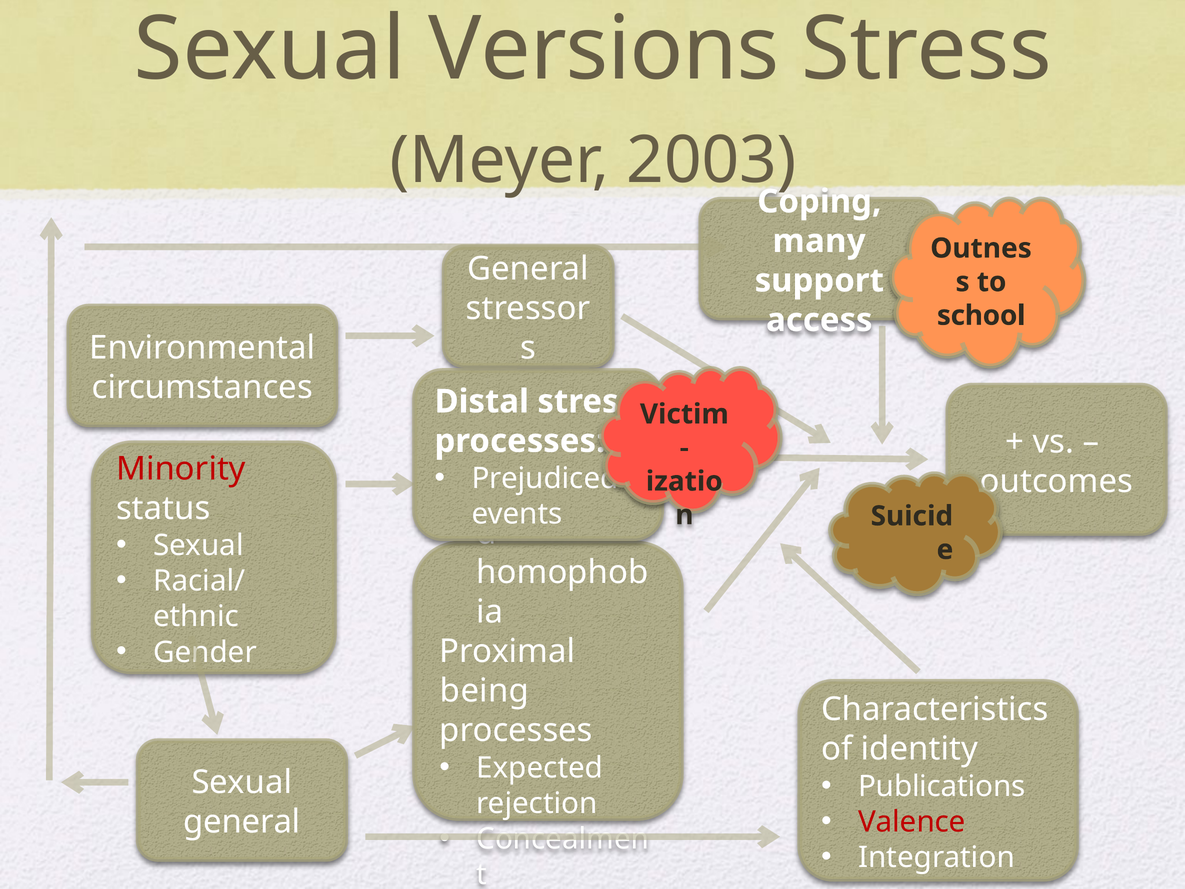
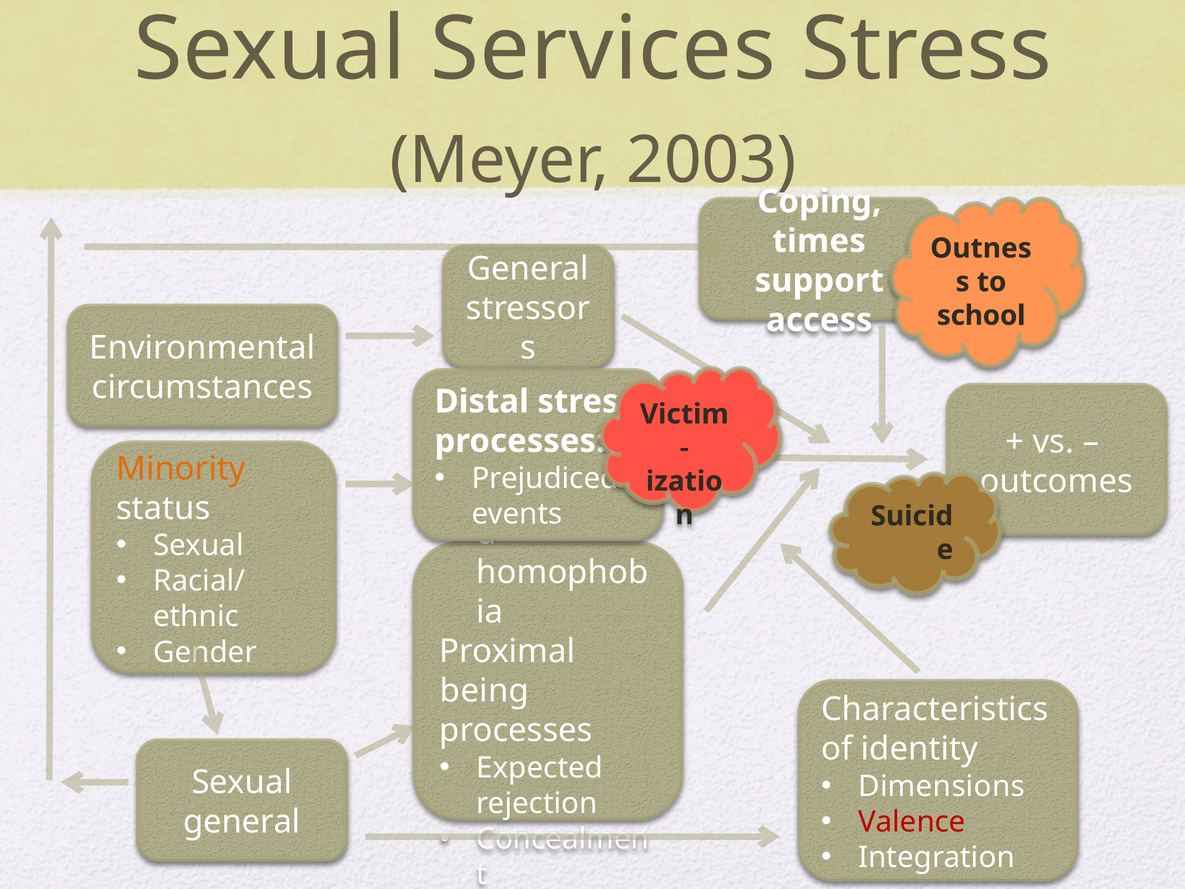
Versions: Versions -> Services
many: many -> times
Minority colour: red -> orange
Publications: Publications -> Dimensions
